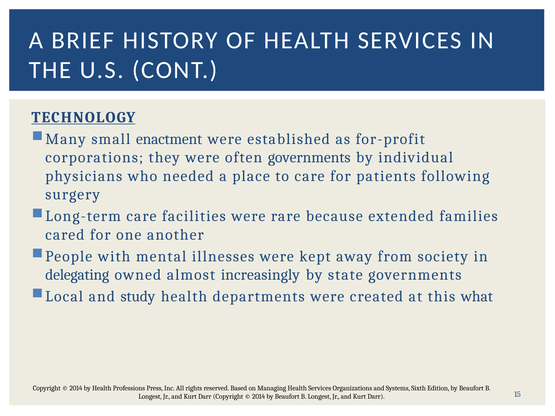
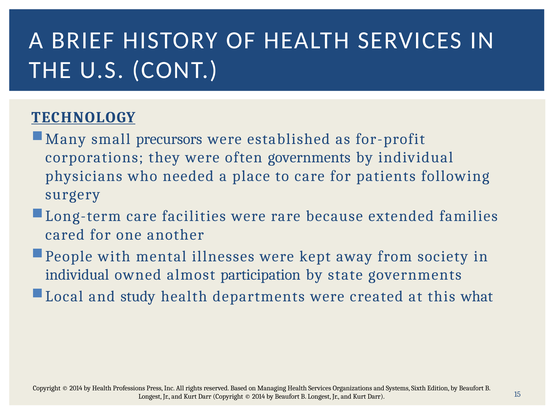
enactment: enactment -> precursors
delegating at (77, 275): delegating -> individual
increasingly: increasingly -> participation
